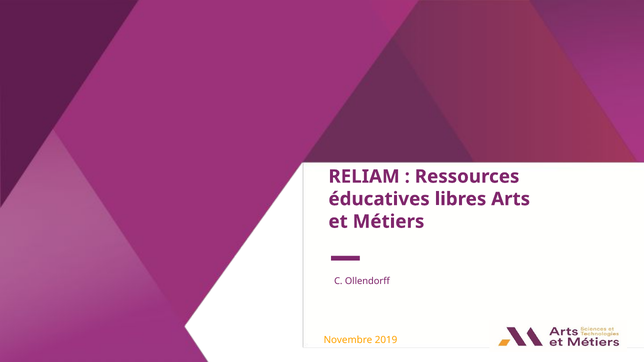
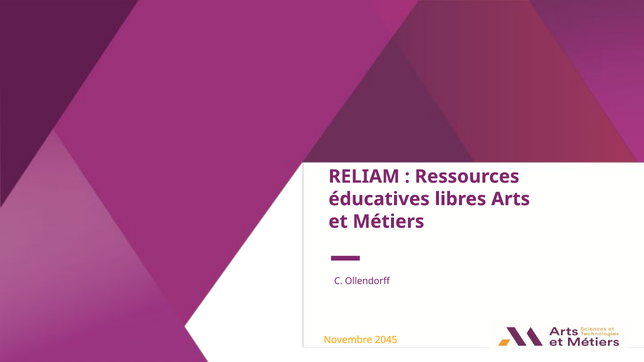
2019: 2019 -> 2045
